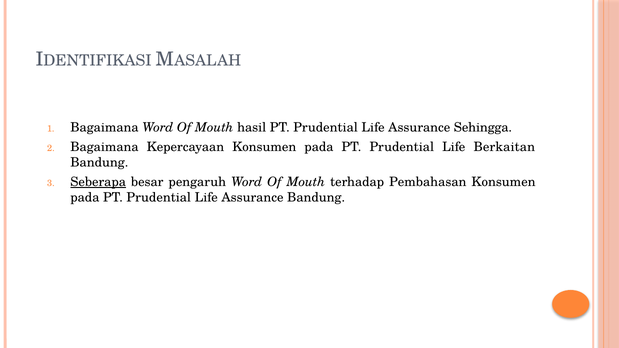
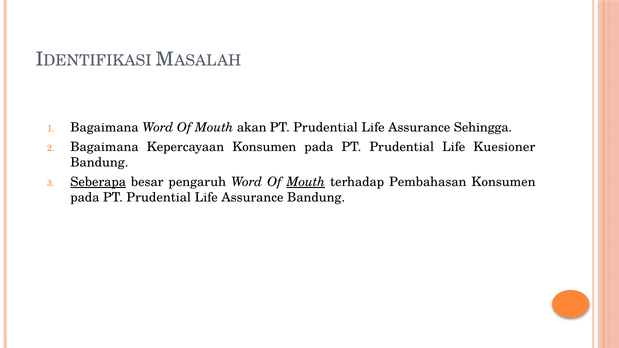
hasil: hasil -> akan
Berkaitan: Berkaitan -> Kuesioner
Mouth at (306, 182) underline: none -> present
